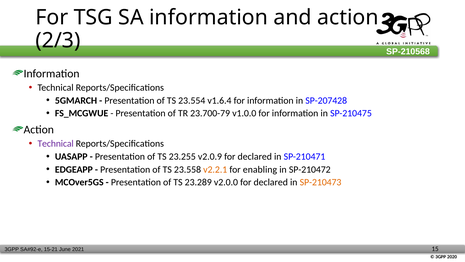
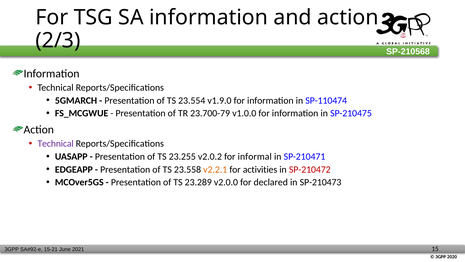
v1.6.4: v1.6.4 -> v1.9.0
SP-207428: SP-207428 -> SP-110474
v2.0.9: v2.0.9 -> v2.0.2
declared at (255, 156): declared -> informal
enabling: enabling -> activities
SP-210472 colour: black -> red
SP-210473 colour: orange -> black
